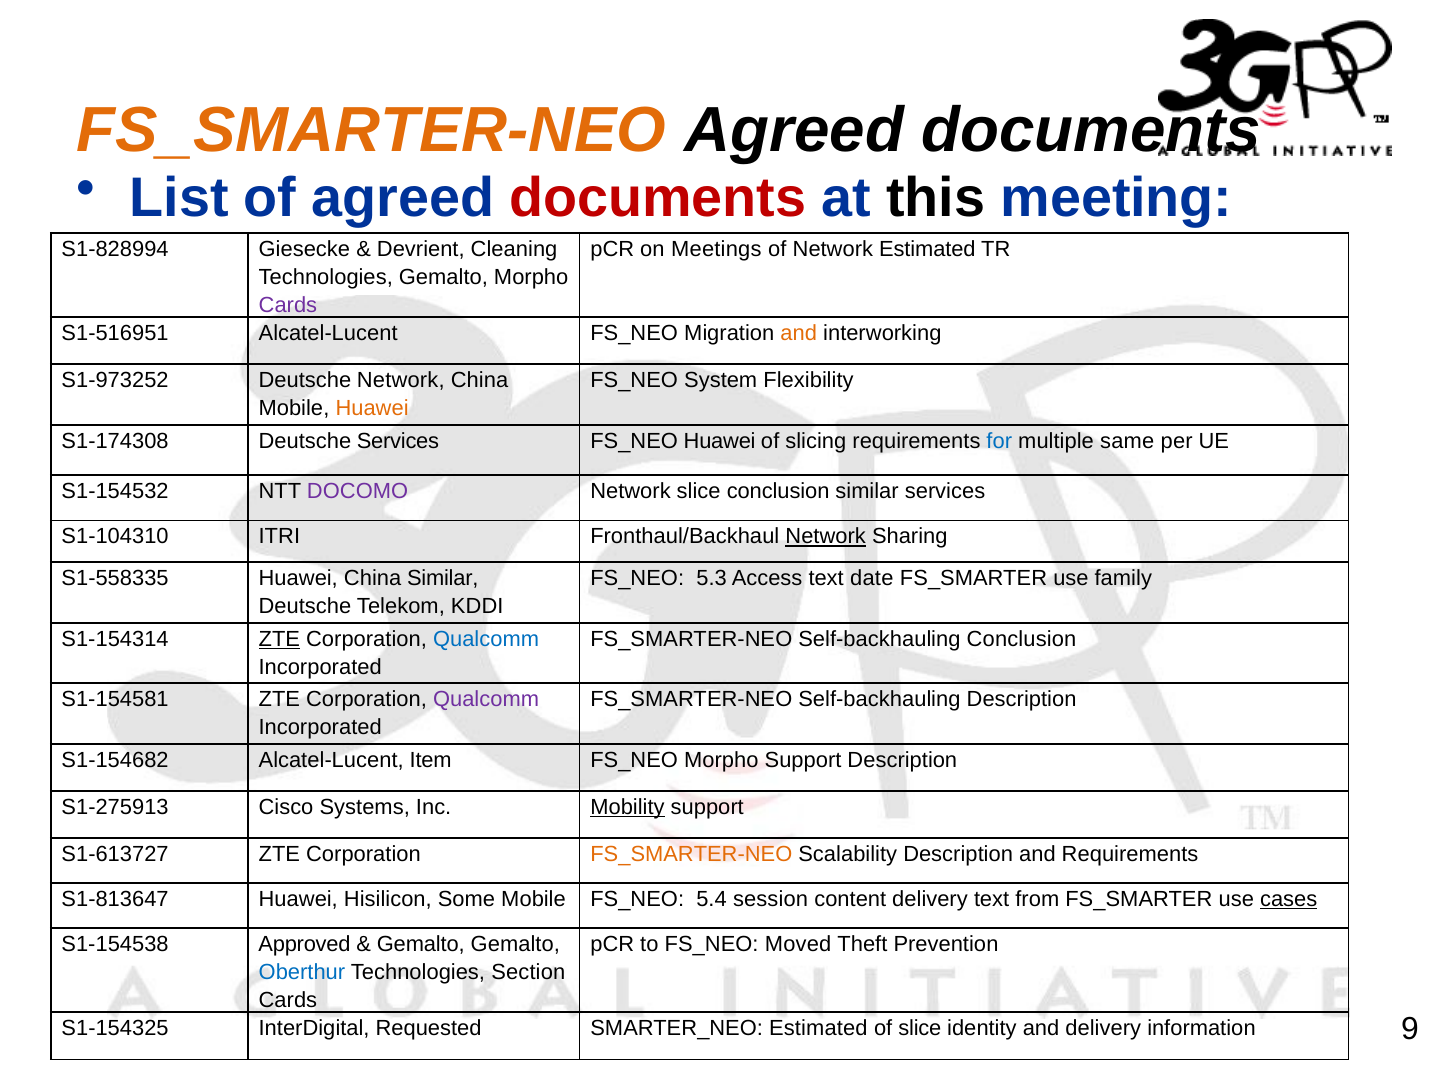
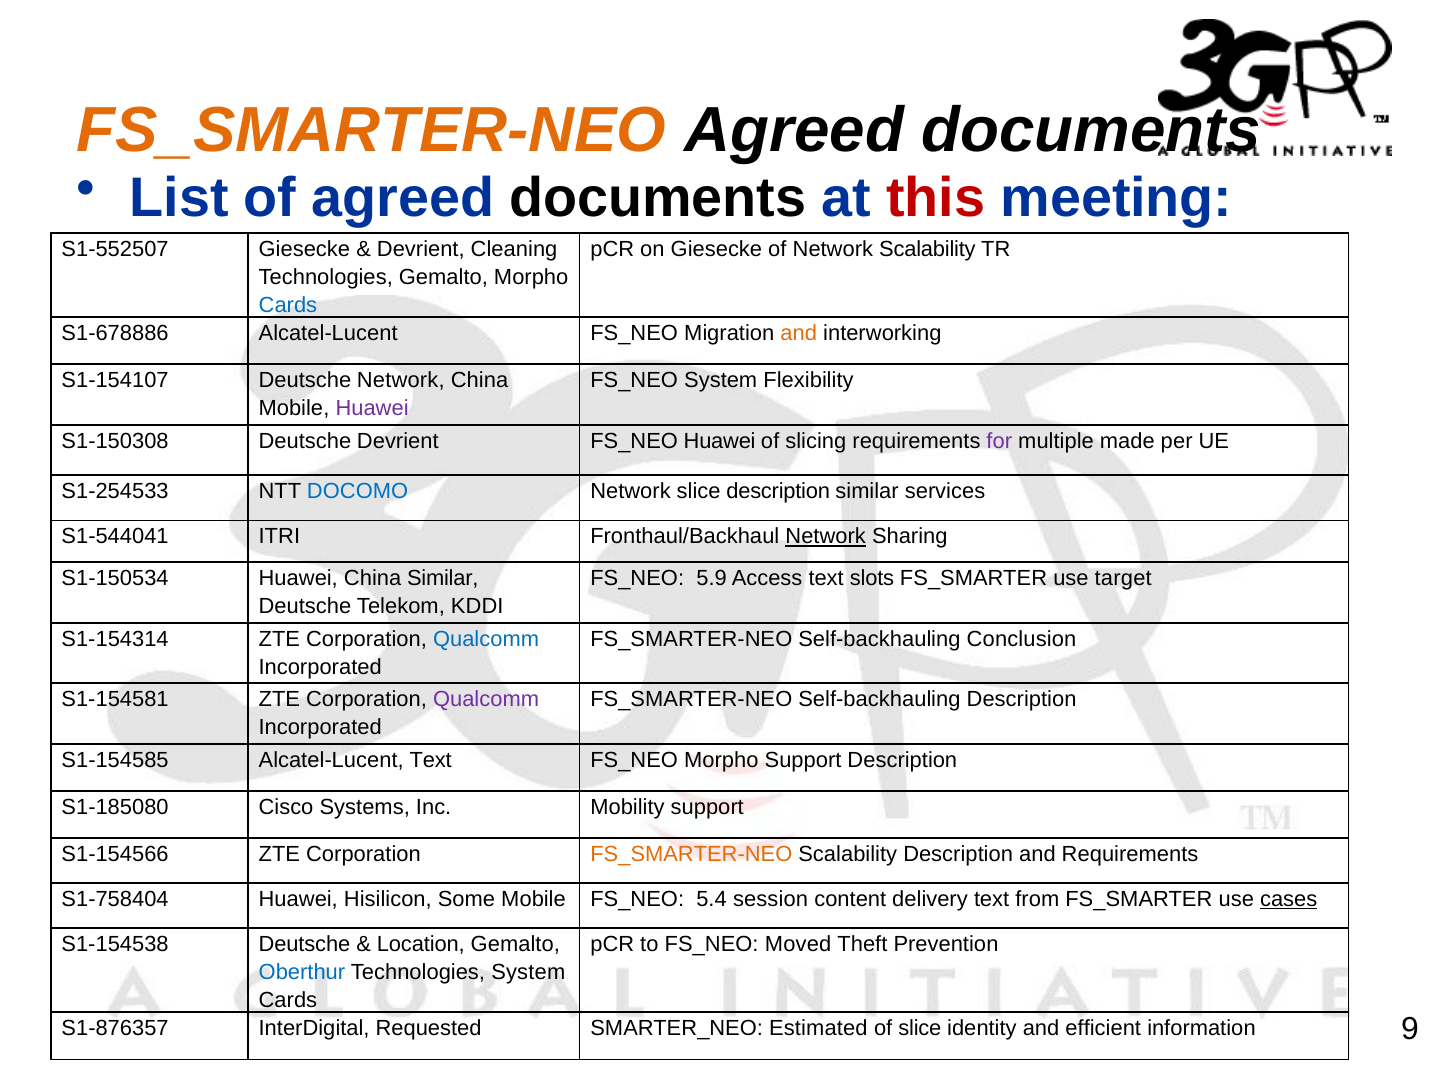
documents at (658, 198) colour: red -> black
this colour: black -> red
S1-828994: S1-828994 -> S1-552507
on Meetings: Meetings -> Giesecke
Network Estimated: Estimated -> Scalability
Cards at (288, 305) colour: purple -> blue
S1-516951: S1-516951 -> S1-678886
S1-973252: S1-973252 -> S1-154107
Huawei at (372, 408) colour: orange -> purple
S1-174308: S1-174308 -> S1-150308
Deutsche Services: Services -> Devrient
for colour: blue -> purple
same: same -> made
S1-154532: S1-154532 -> S1-254533
DOCOMO colour: purple -> blue
slice conclusion: conclusion -> description
S1-104310: S1-104310 -> S1-544041
S1-558335: S1-558335 -> S1-150534
5.3: 5.3 -> 5.9
date: date -> slots
family: family -> target
ZTE at (279, 639) underline: present -> none
S1-154682: S1-154682 -> S1-154585
Alcatel-Lucent Item: Item -> Text
S1-275913: S1-275913 -> S1-185080
Mobility underline: present -> none
S1-613727: S1-613727 -> S1-154566
S1-813647: S1-813647 -> S1-758404
S1-154538 Approved: Approved -> Deutsche
Gemalto at (421, 944): Gemalto -> Location
Technologies Section: Section -> System
S1-154325: S1-154325 -> S1-876357
and delivery: delivery -> efficient
